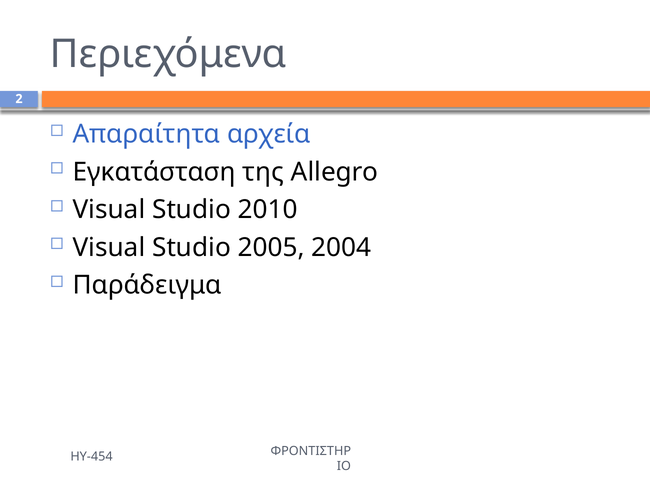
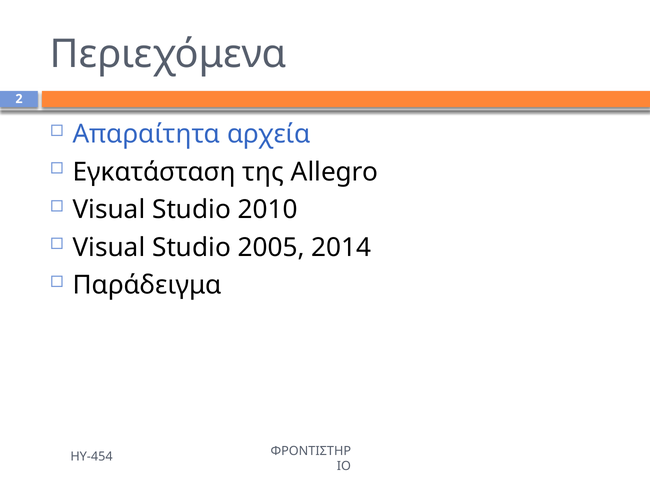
2004: 2004 -> 2014
